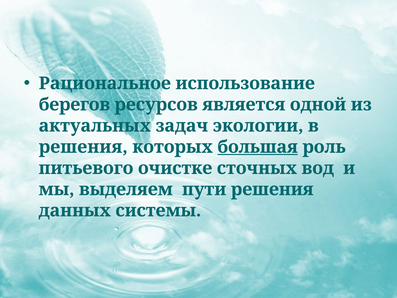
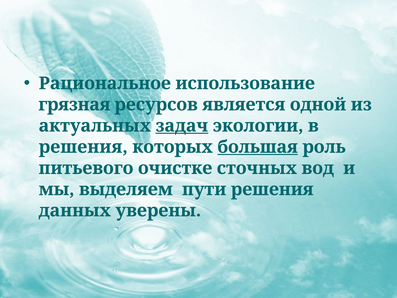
берегов: берегов -> грязная
задач underline: none -> present
системы: системы -> уверены
